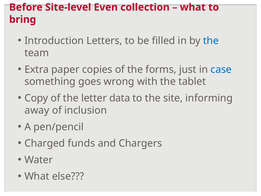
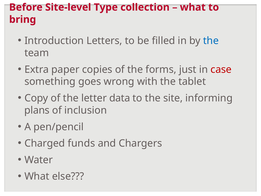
Even: Even -> Type
case colour: blue -> red
away: away -> plans
